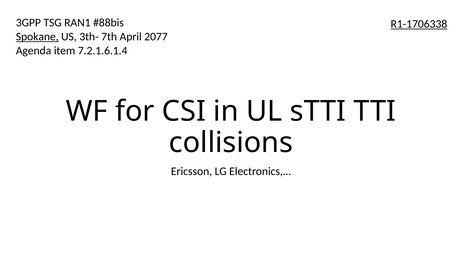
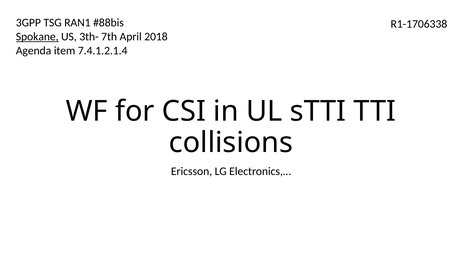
R1-1706338 underline: present -> none
2077: 2077 -> 2018
7.2.1.6.1.4: 7.2.1.6.1.4 -> 7.4.1.2.1.4
